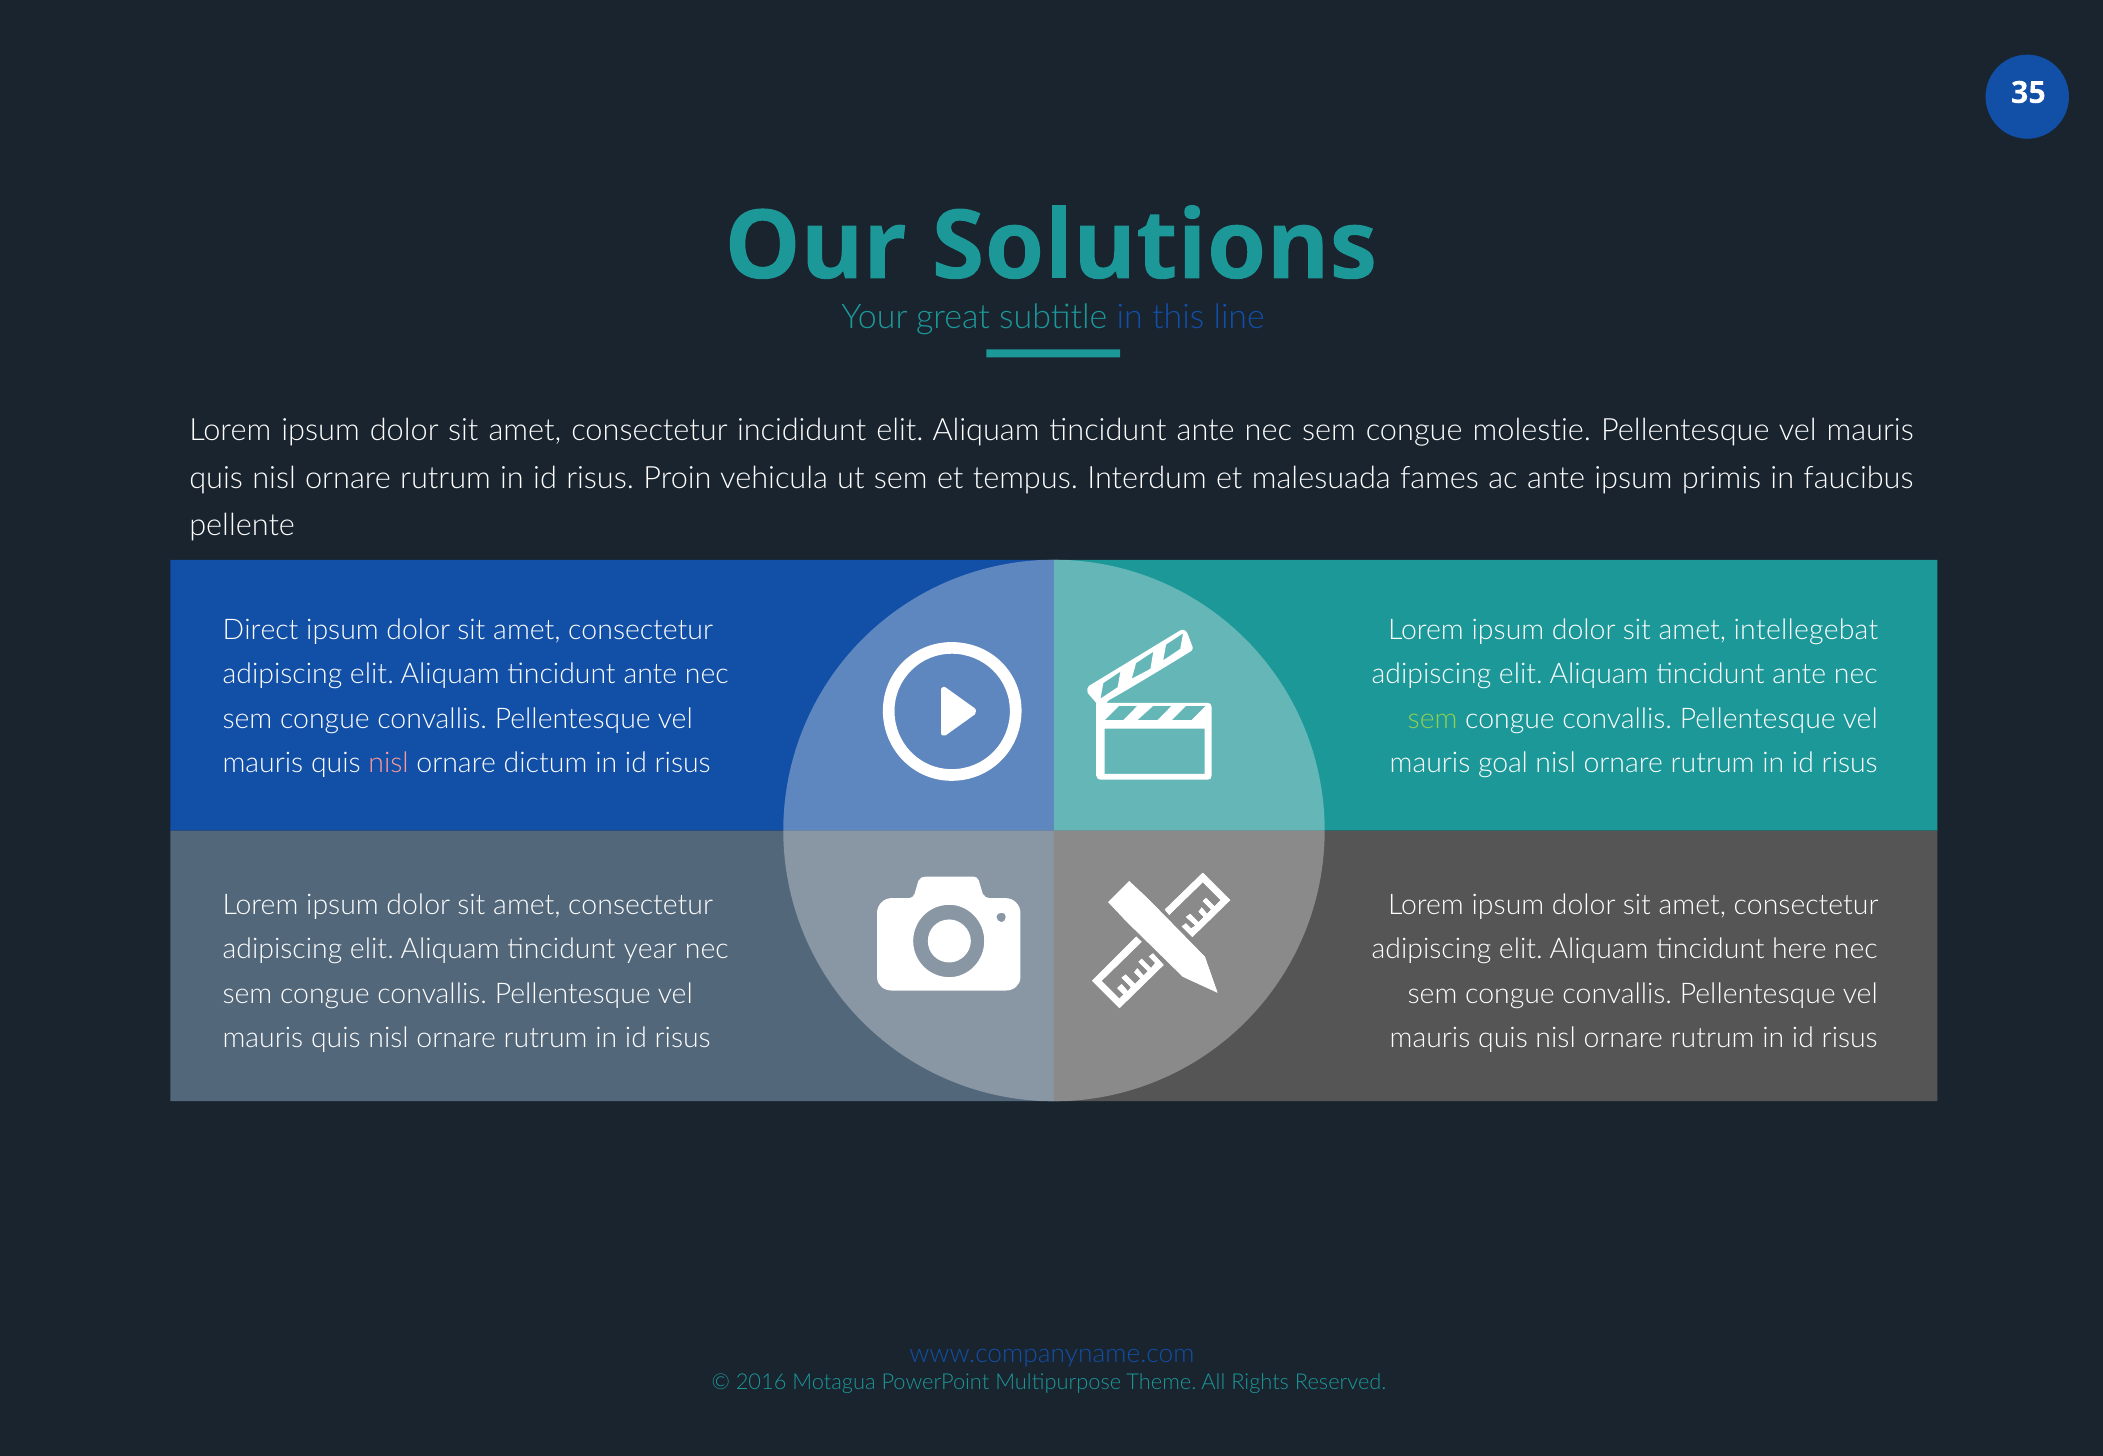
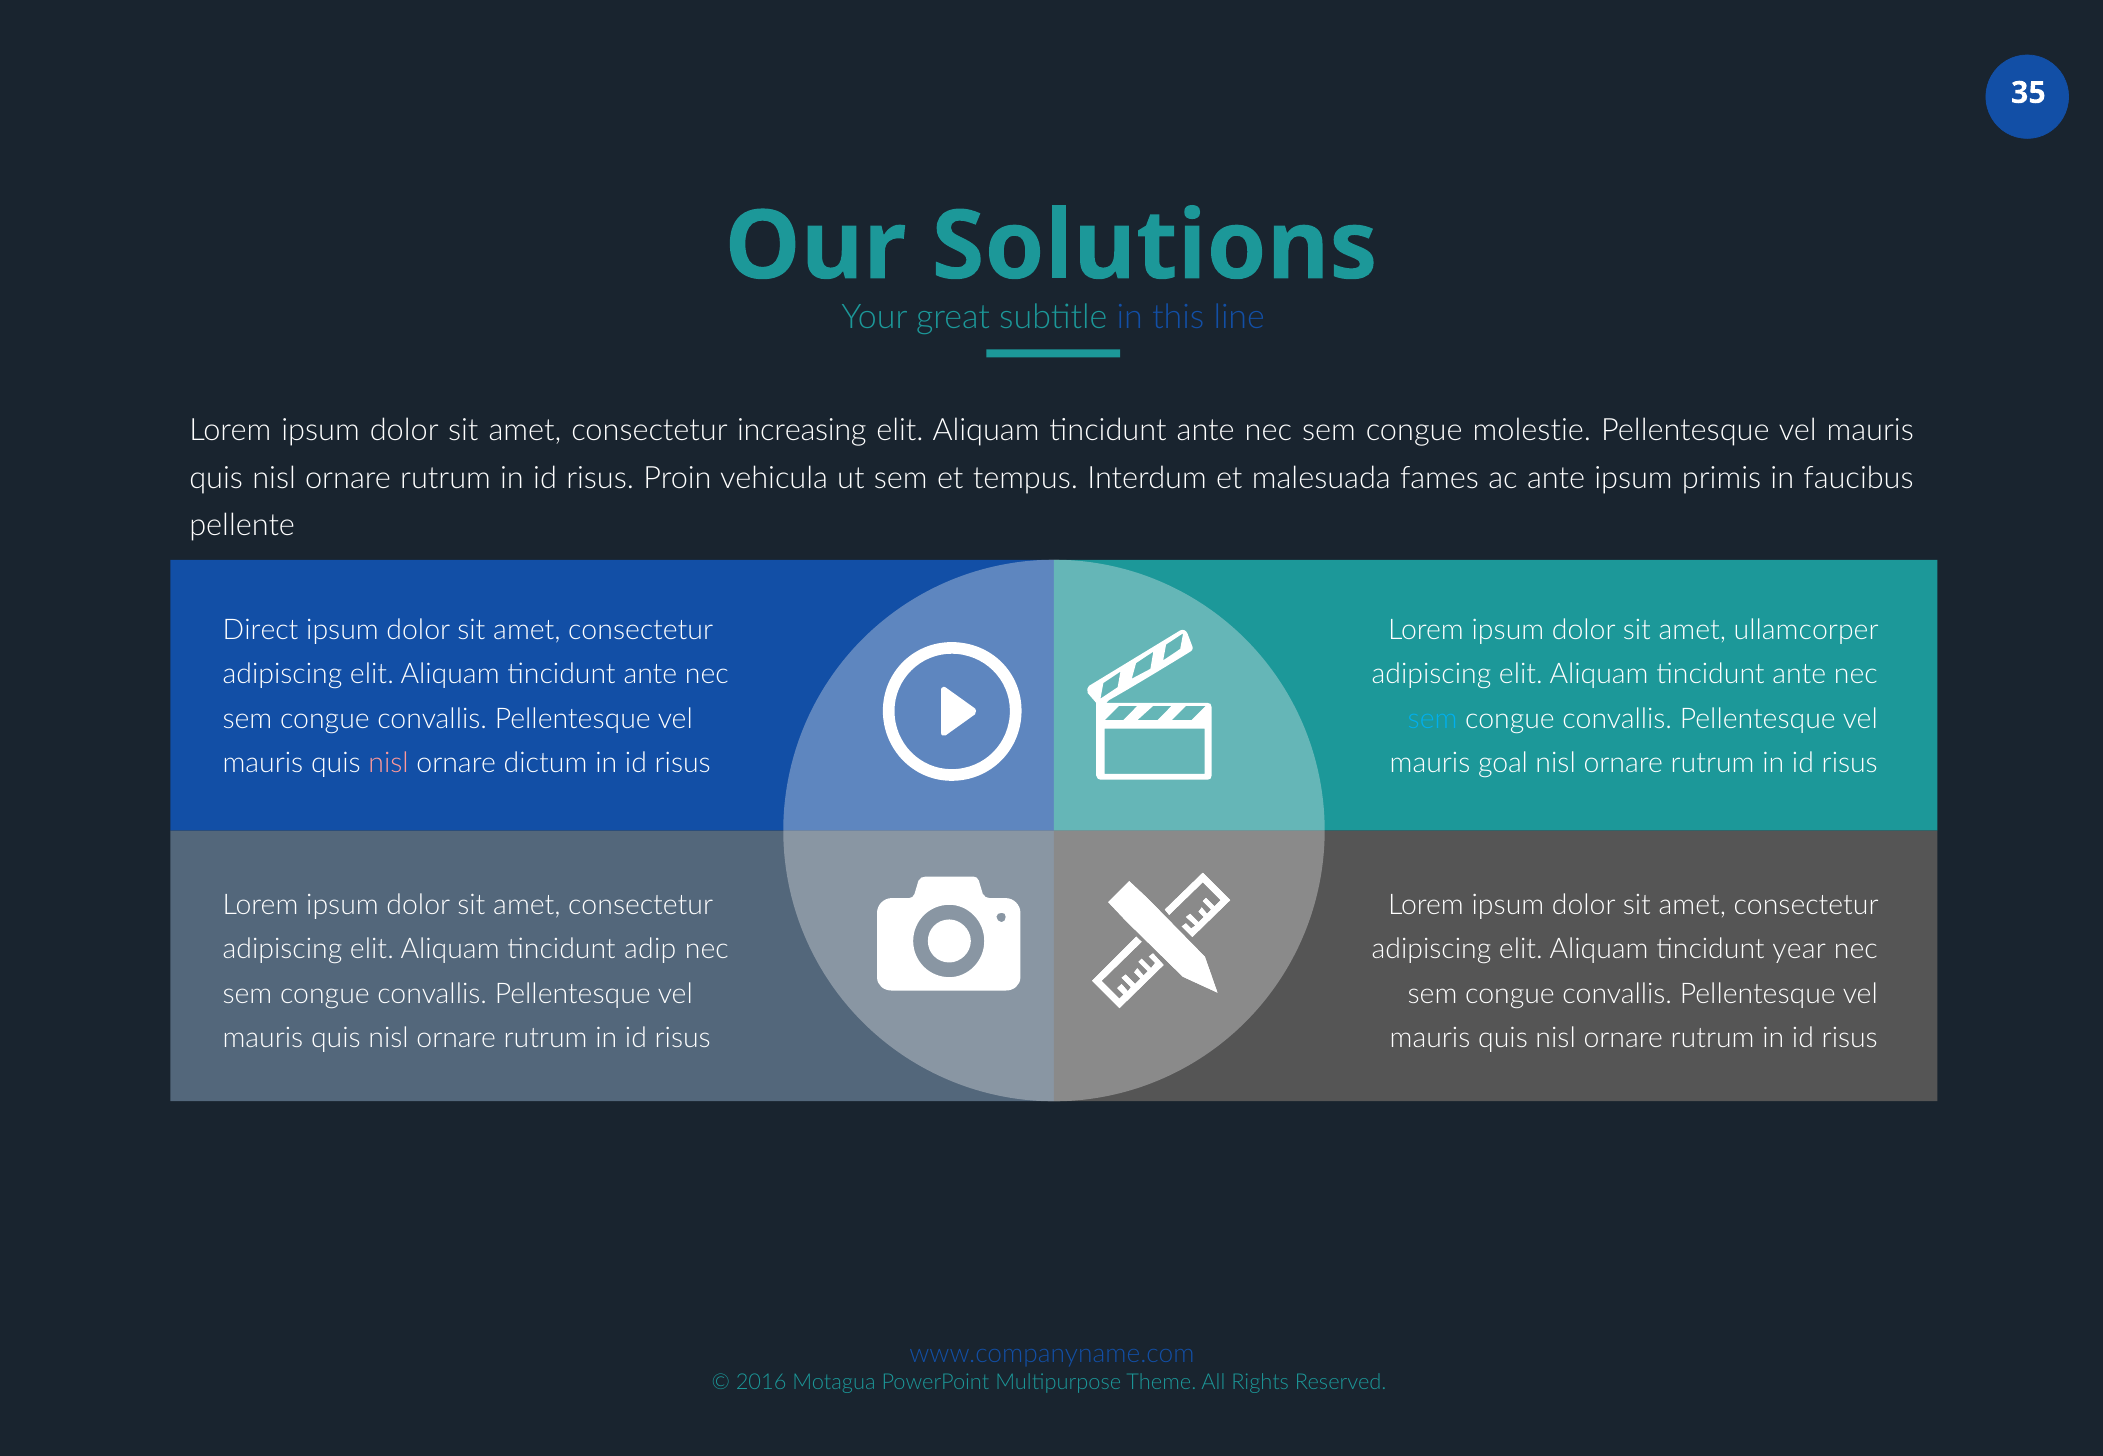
incididunt: incididunt -> increasing
intellegebat: intellegebat -> ullamcorper
sem at (1433, 719) colour: light green -> light blue
year: year -> adip
here: here -> year
